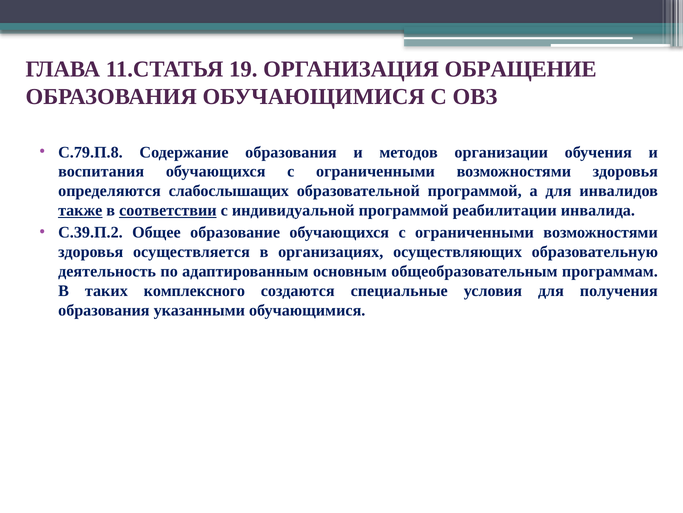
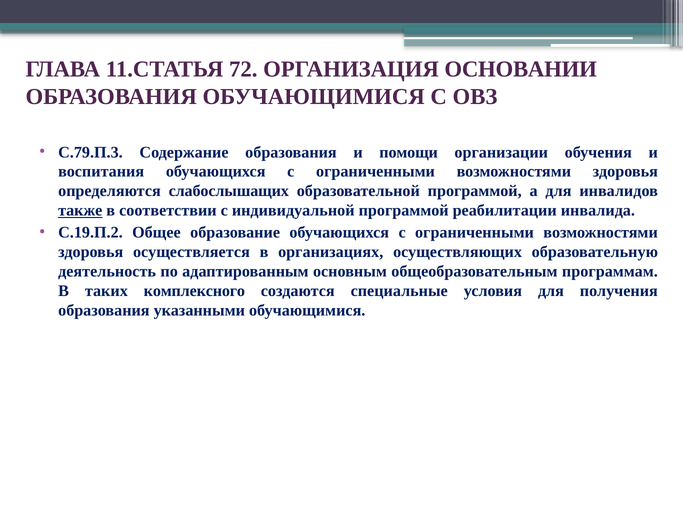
19: 19 -> 72
ОБРАЩЕНИЕ: ОБРАЩЕНИЕ -> ОСНОВАНИИ
С.79.П.8: С.79.П.8 -> С.79.П.3
методов: методов -> помощи
соответствии underline: present -> none
С.39.П.2: С.39.П.2 -> С.19.П.2
